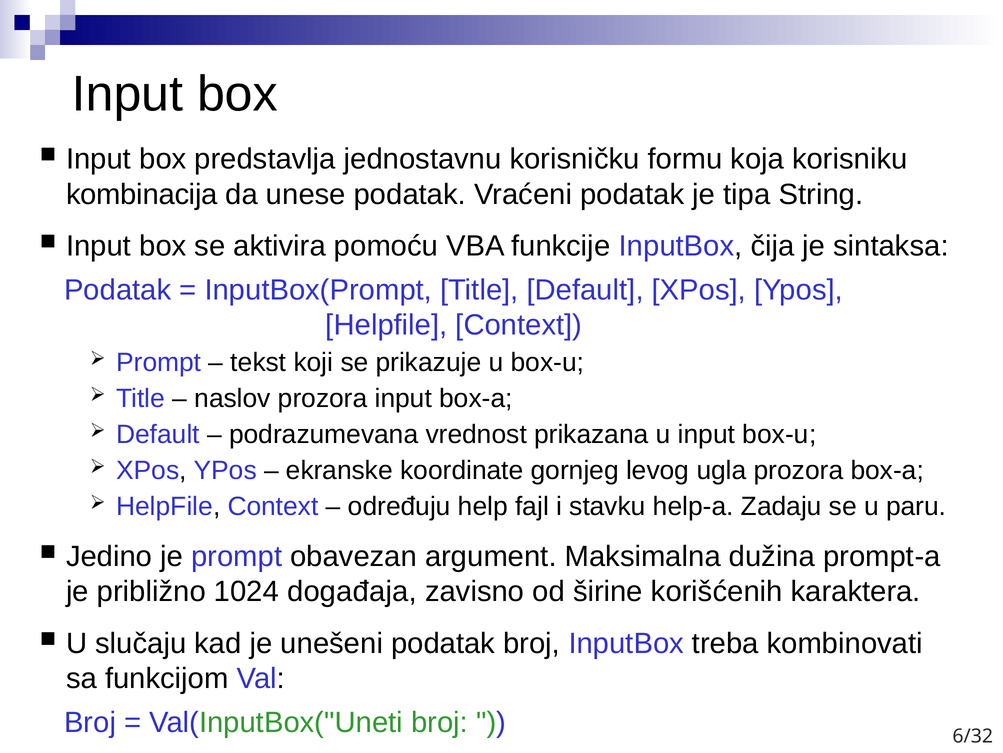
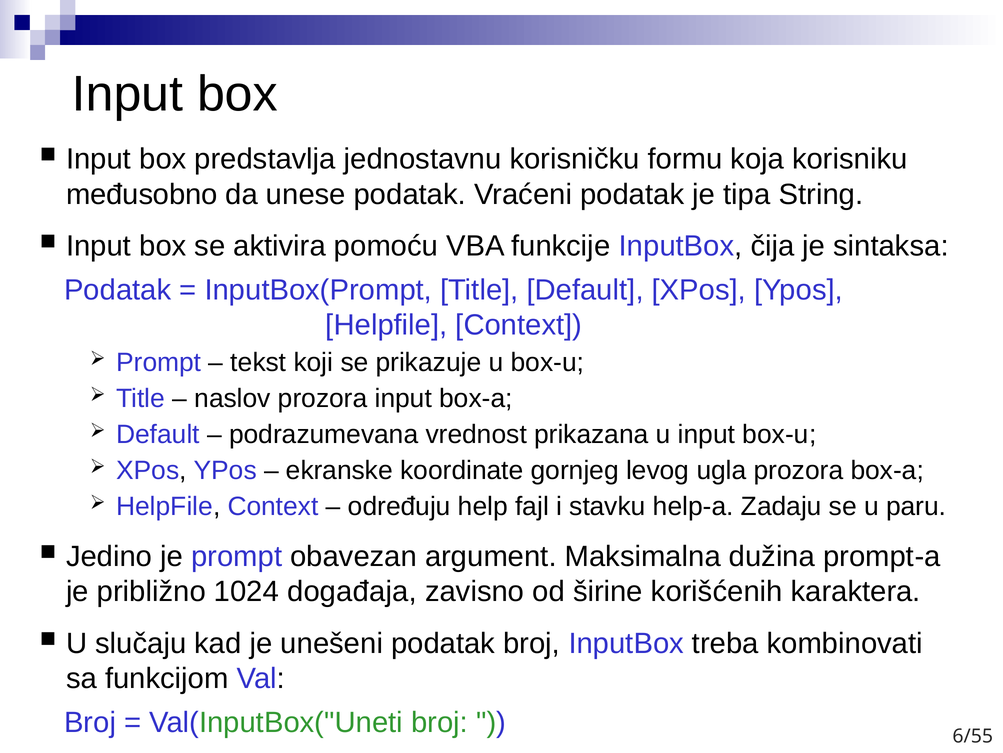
kombinacija: kombinacija -> međusobno
6/32: 6/32 -> 6/55
